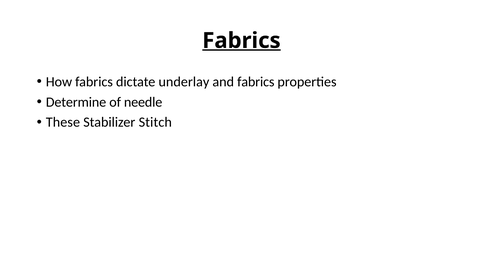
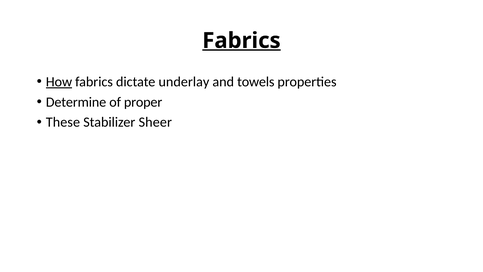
How underline: none -> present
and fabrics: fabrics -> towels
needle: needle -> proper
Stitch: Stitch -> Sheer
